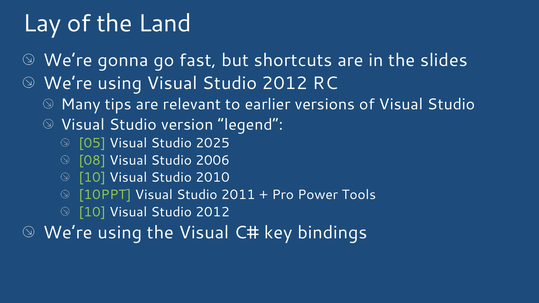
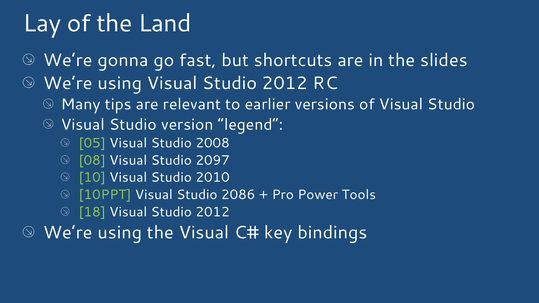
2025: 2025 -> 2008
2006: 2006 -> 2097
2011: 2011 -> 2086
10 at (92, 212): 10 -> 18
